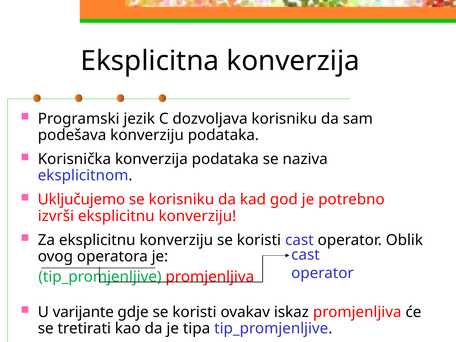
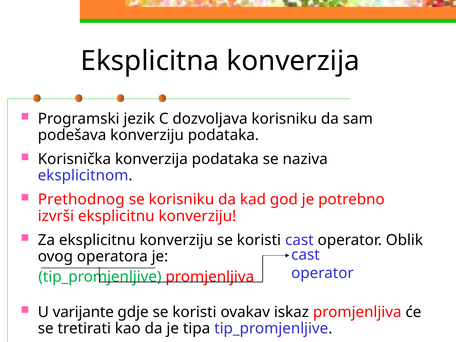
Uključujemo: Uključujemo -> Prethodnog
